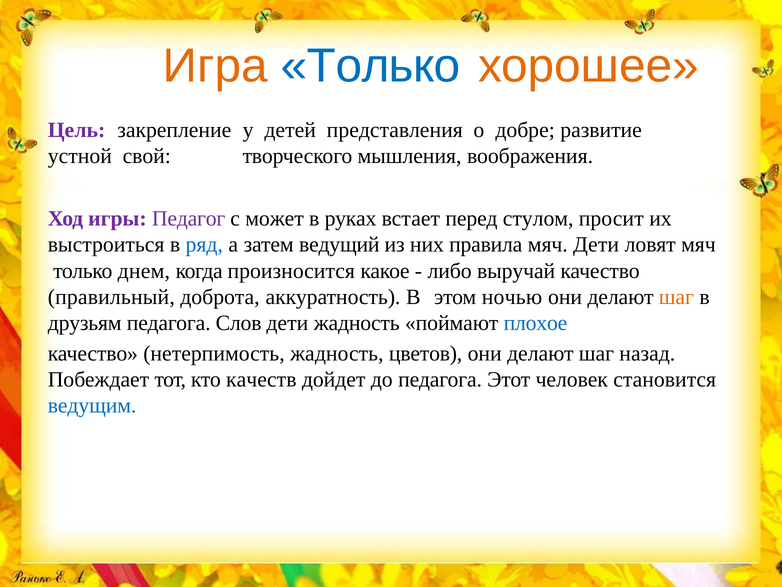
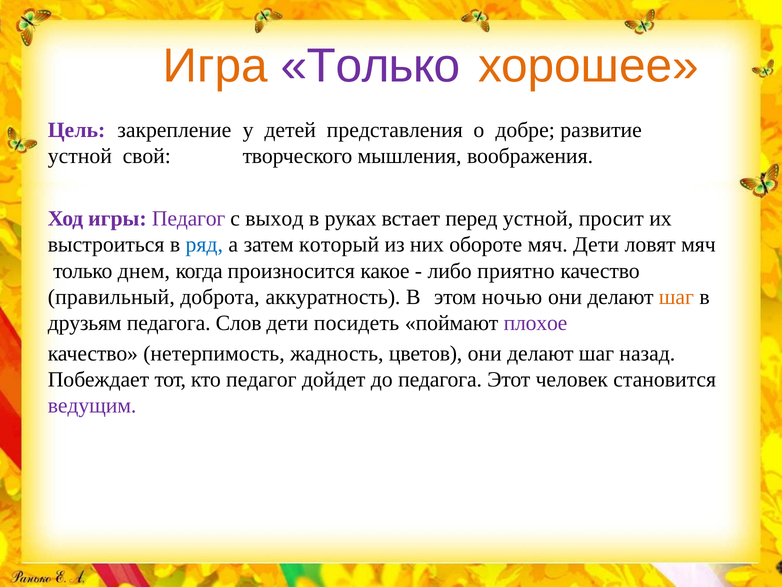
Только at (371, 66) colour: blue -> purple
может: может -> выход
перед стулом: стулом -> устной
ведущий: ведущий -> который
правила: правила -> обороте
выручай: выручай -> приятно
дети жадность: жадность -> посидеть
плохое colour: blue -> purple
кто качеств: качеств -> педагог
ведущим colour: blue -> purple
